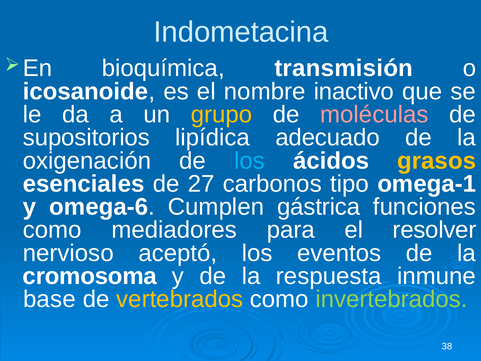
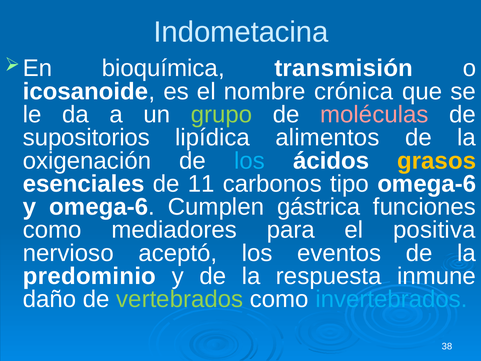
inactivo: inactivo -> crónica
grupo colour: yellow -> light green
adecuado: adecuado -> alimentos
27: 27 -> 11
tipo omega-1: omega-1 -> omega-6
resolver: resolver -> positiva
cromosoma: cromosoma -> predominio
base: base -> daño
vertebrados colour: yellow -> light green
invertebrados colour: light green -> light blue
